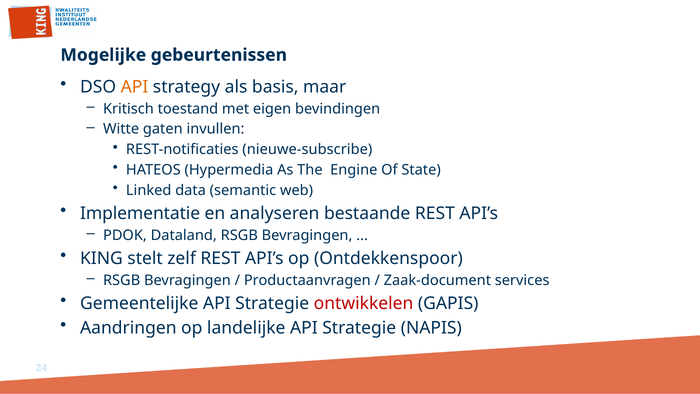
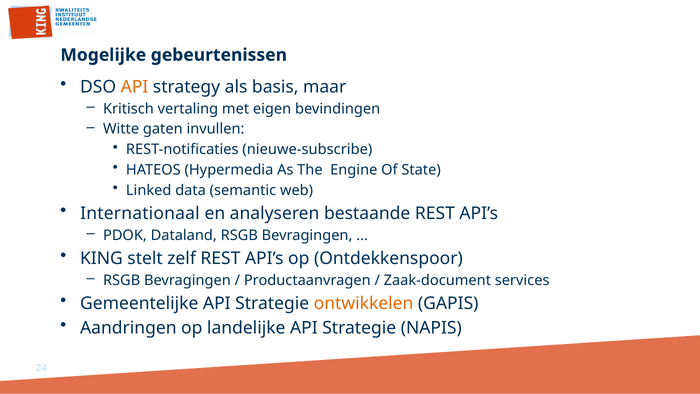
toestand: toestand -> vertaling
Implementatie: Implementatie -> Internationaal
ontwikkelen colour: red -> orange
